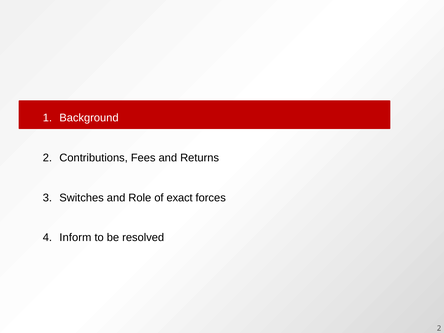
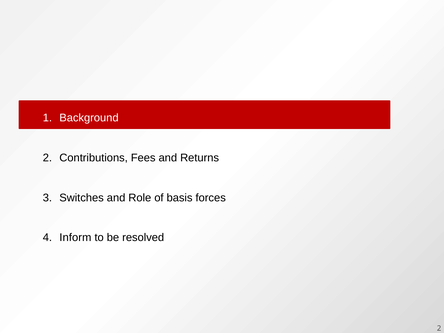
exact: exact -> basis
